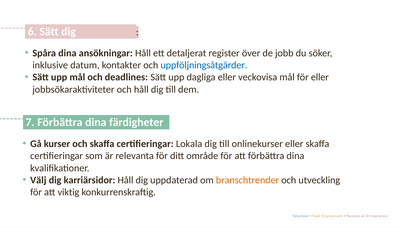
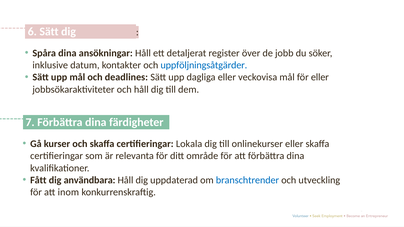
Välj: Välj -> Fått
karriärsidor: karriärsidor -> användbara
branschtrender colour: orange -> blue
viktig: viktig -> inom
